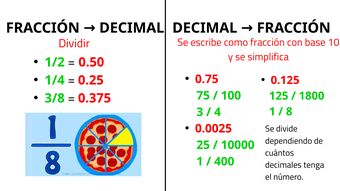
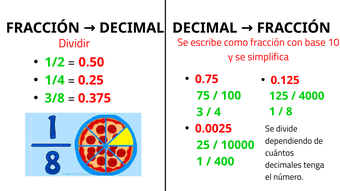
1800: 1800 -> 4000
